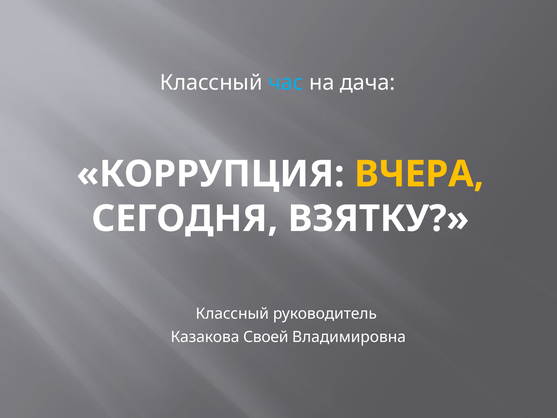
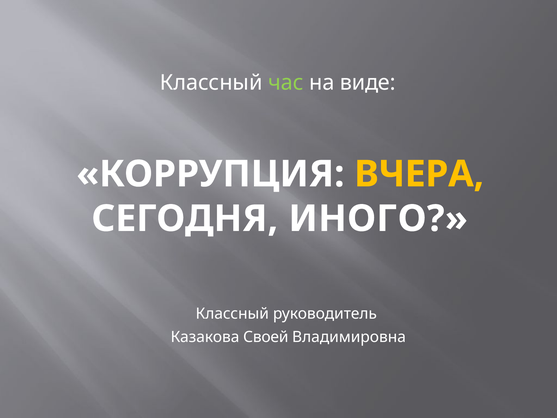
час colour: light blue -> light green
дача: дача -> виде
ВЗЯТКУ: ВЗЯТКУ -> ИНОГО
